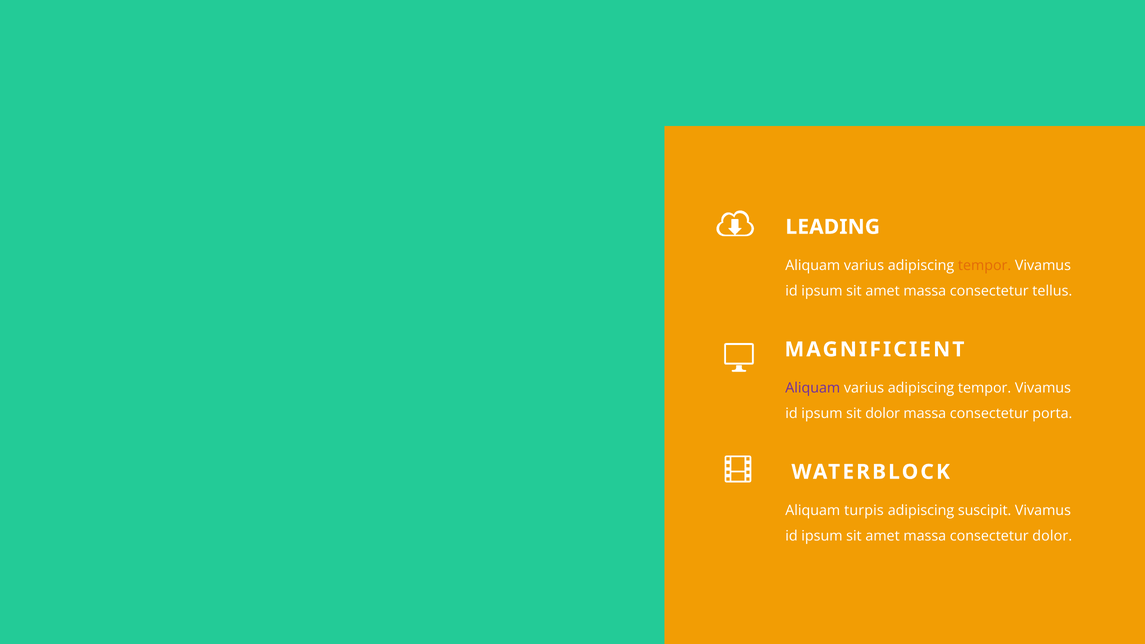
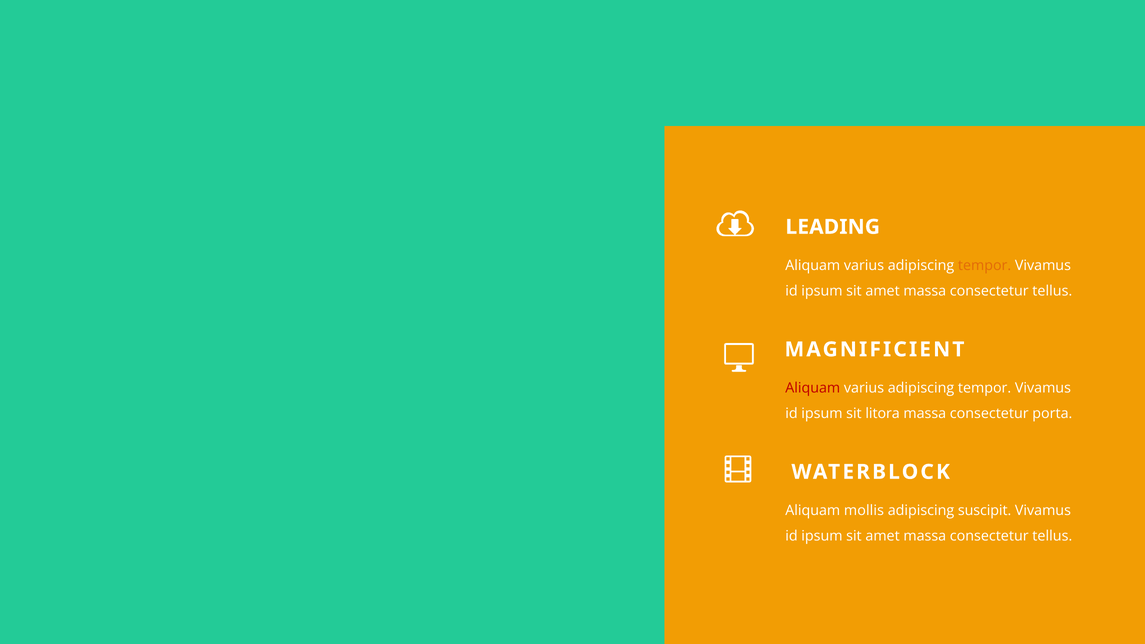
Aliquam at (813, 388) colour: purple -> red
sit dolor: dolor -> litora
turpis: turpis -> mollis
dolor at (1052, 536): dolor -> tellus
